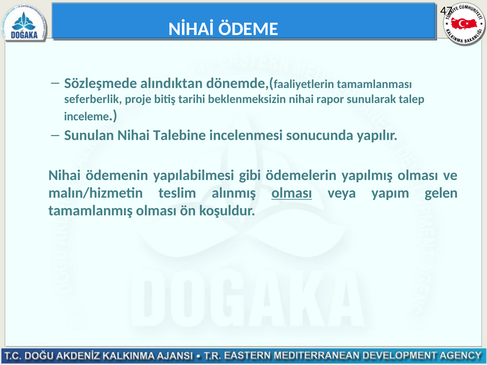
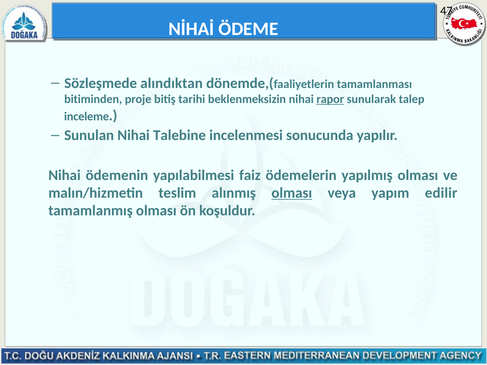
seferberlik: seferberlik -> bitiminden
rapor underline: none -> present
gibi: gibi -> faiz
gelen: gelen -> edilir
